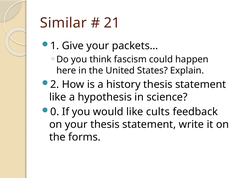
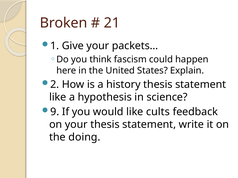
Similar: Similar -> Broken
0: 0 -> 9
forms: forms -> doing
